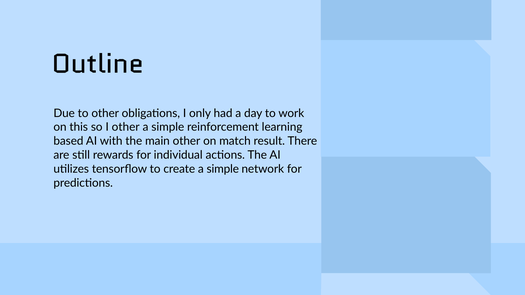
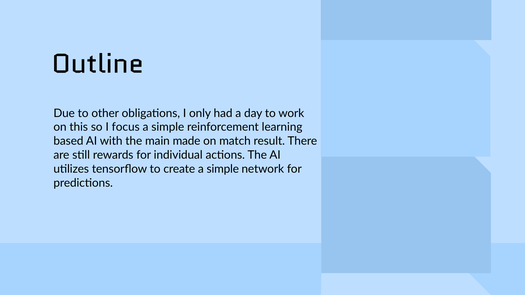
I other: other -> focus
main other: other -> made
